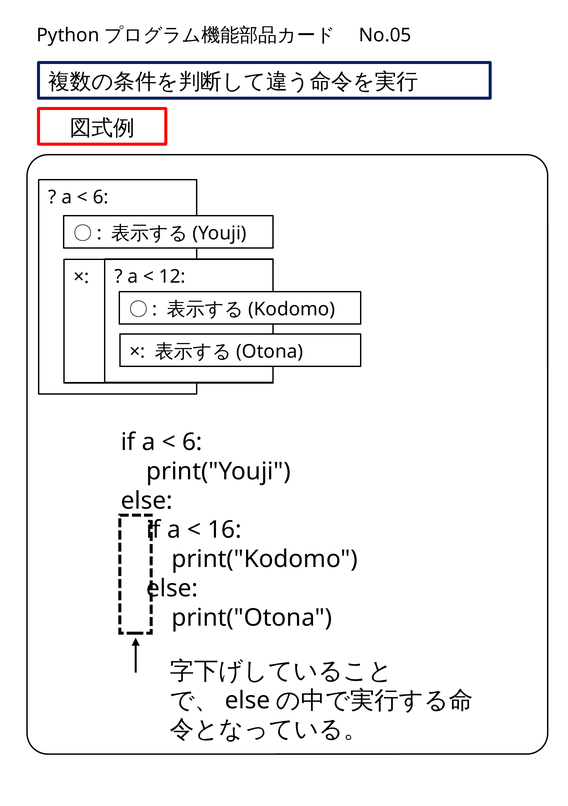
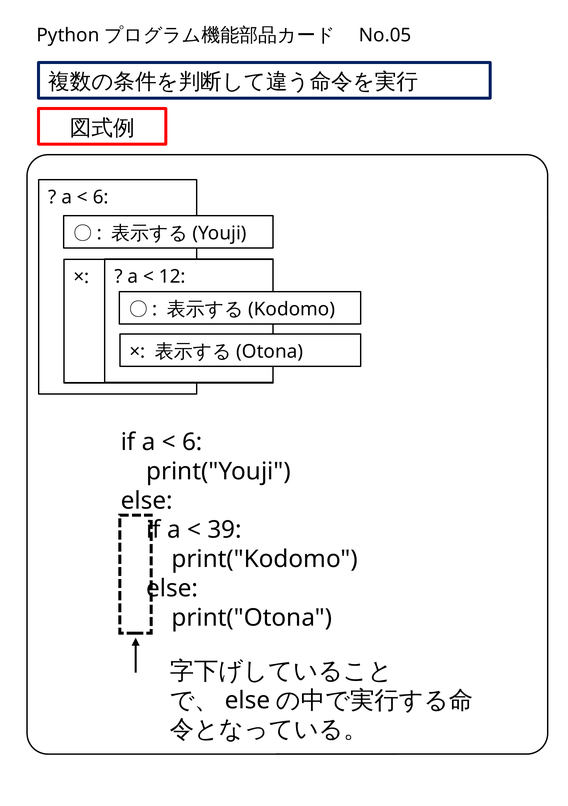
16: 16 -> 39
